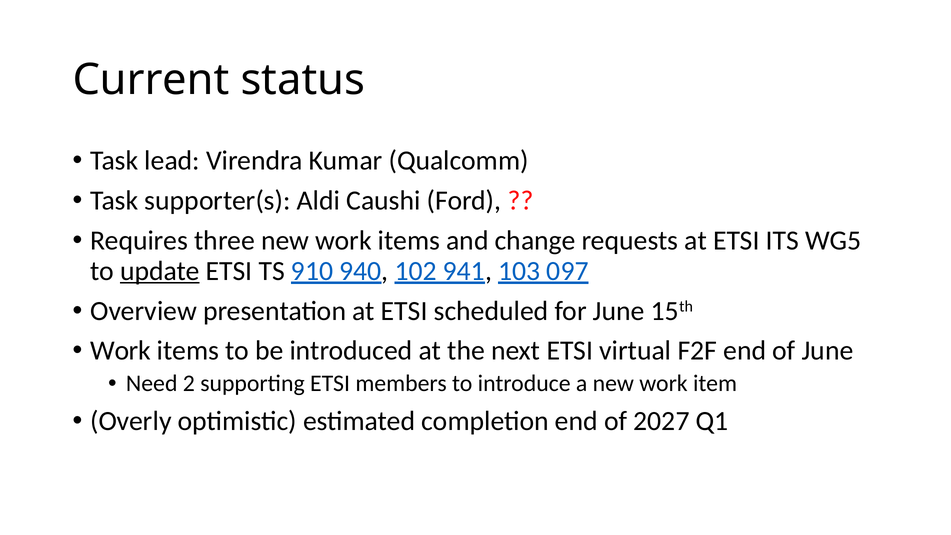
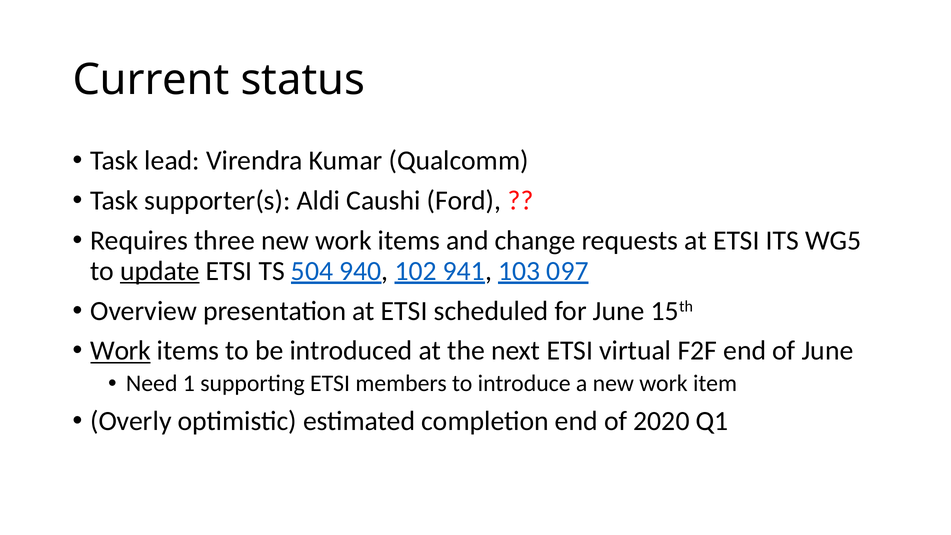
910: 910 -> 504
Work at (121, 351) underline: none -> present
2: 2 -> 1
2027: 2027 -> 2020
